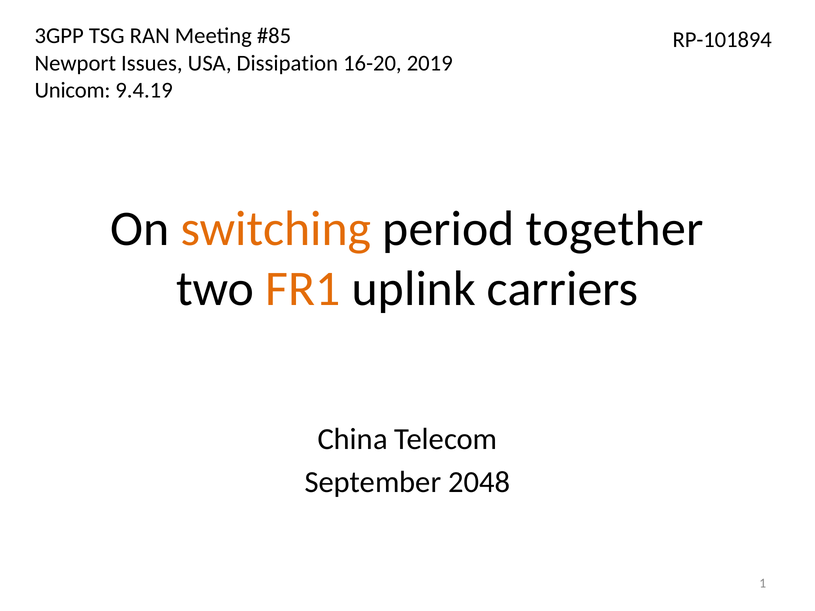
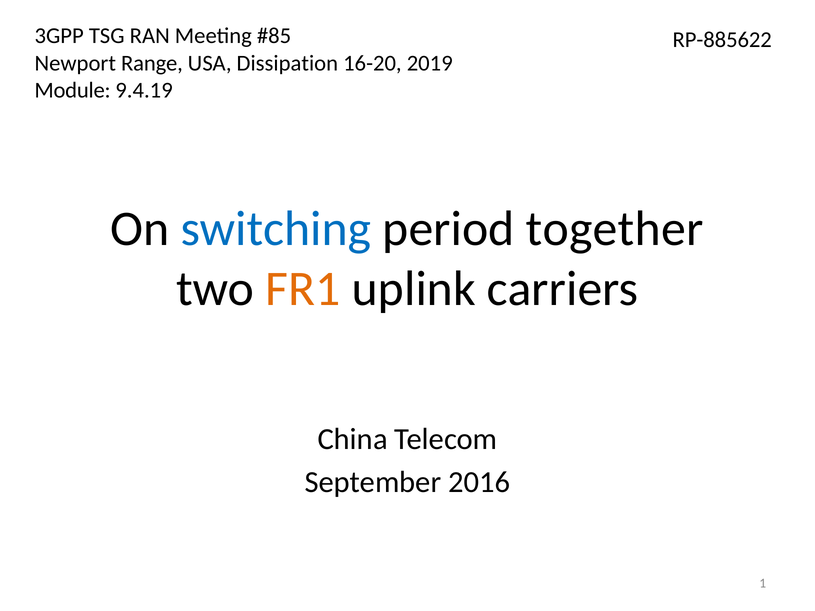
RP-101894: RP-101894 -> RP-885622
Issues: Issues -> Range
Unicom: Unicom -> Module
switching colour: orange -> blue
2048: 2048 -> 2016
